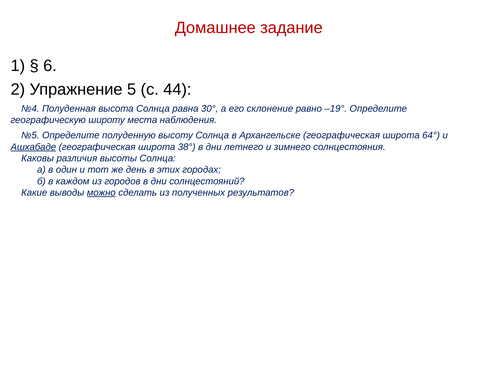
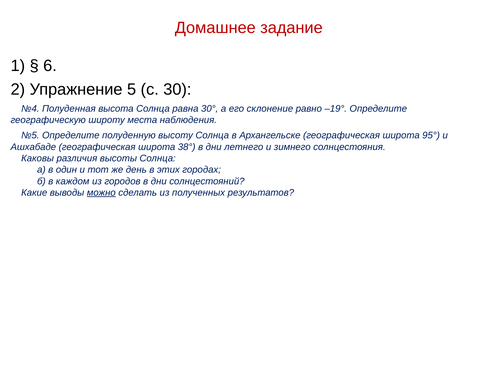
44: 44 -> 30
64°: 64° -> 95°
Ашхабаде underline: present -> none
